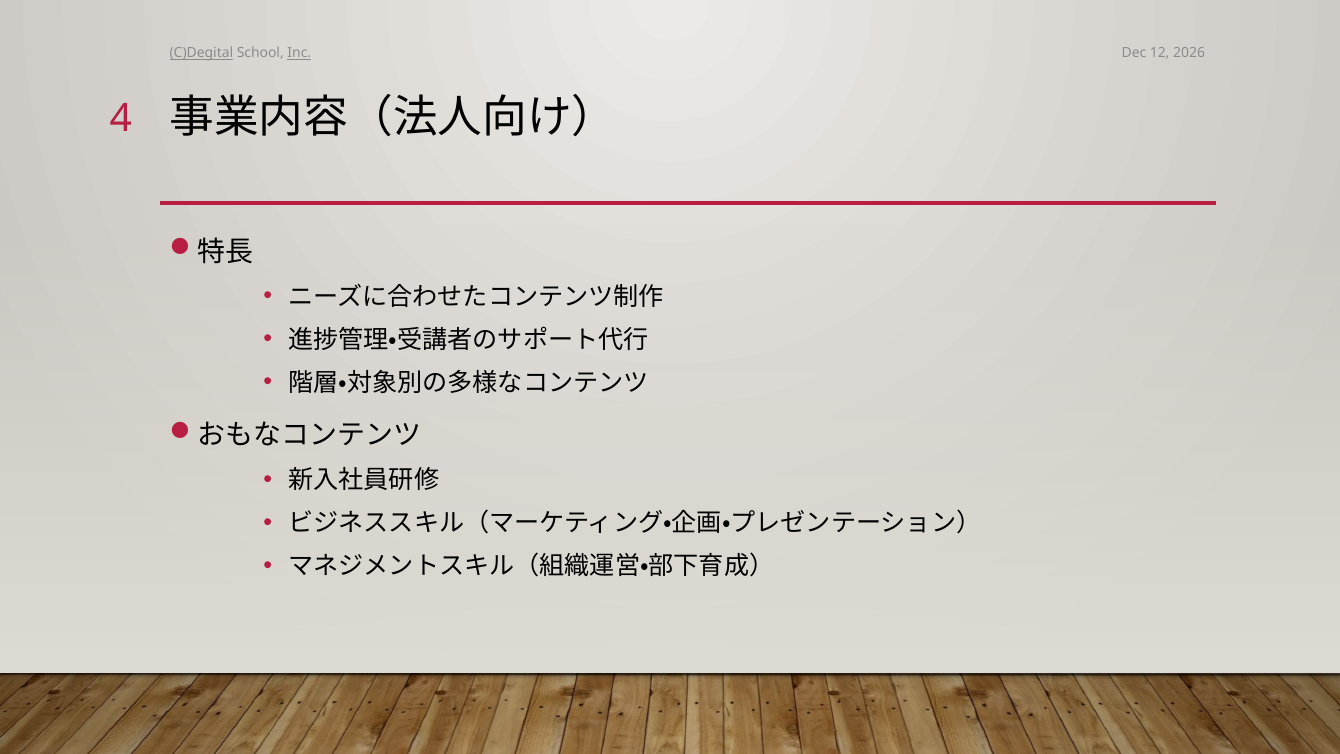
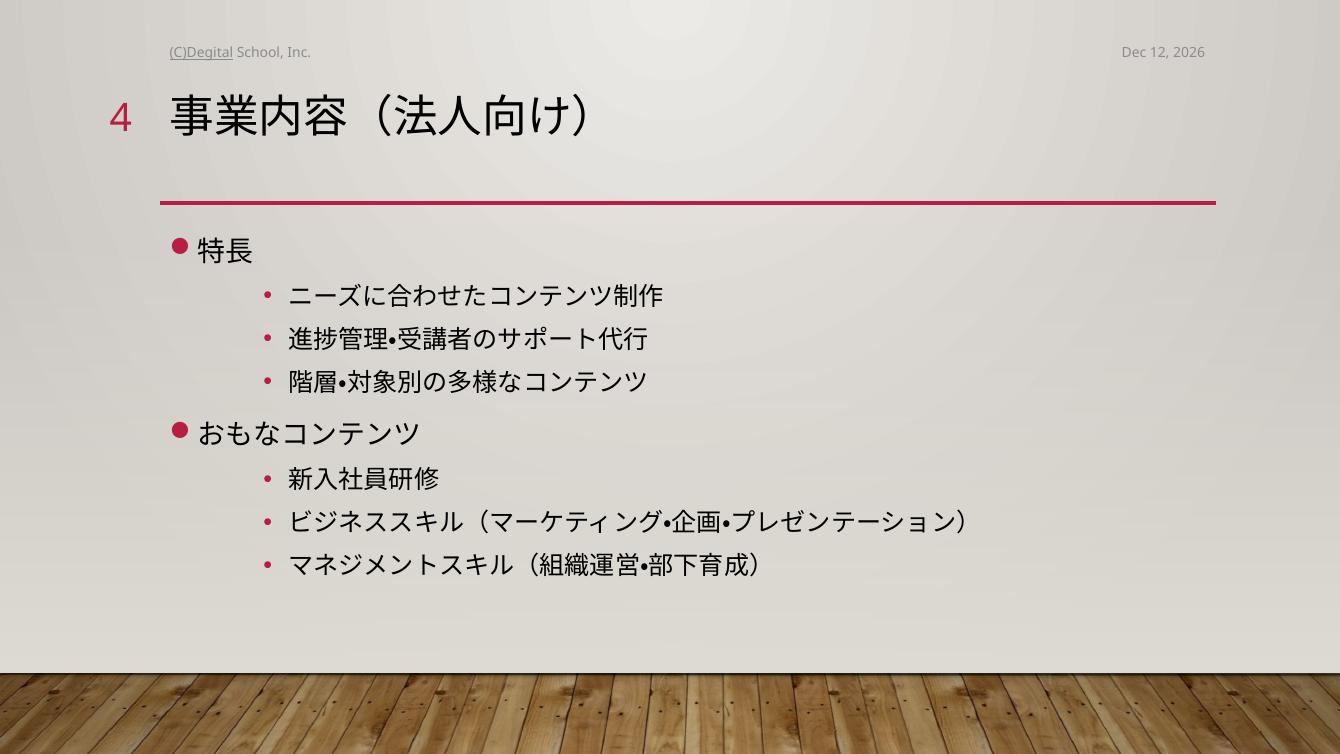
Inc underline: present -> none
